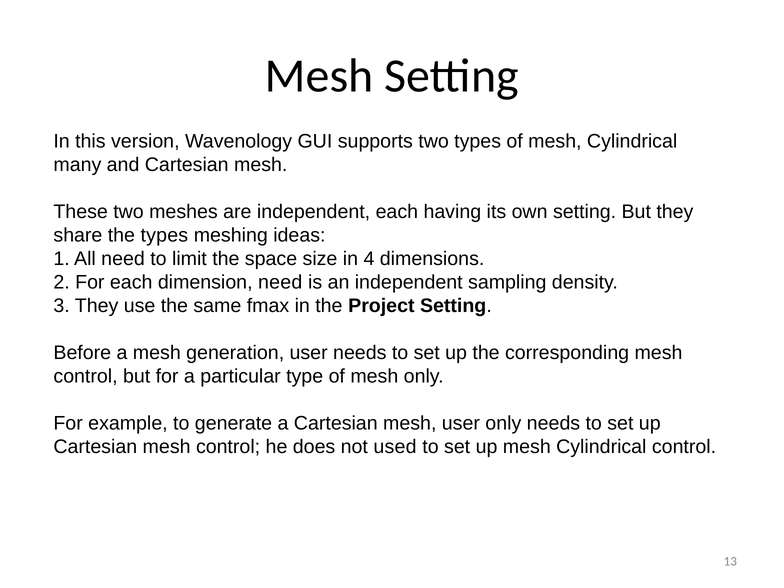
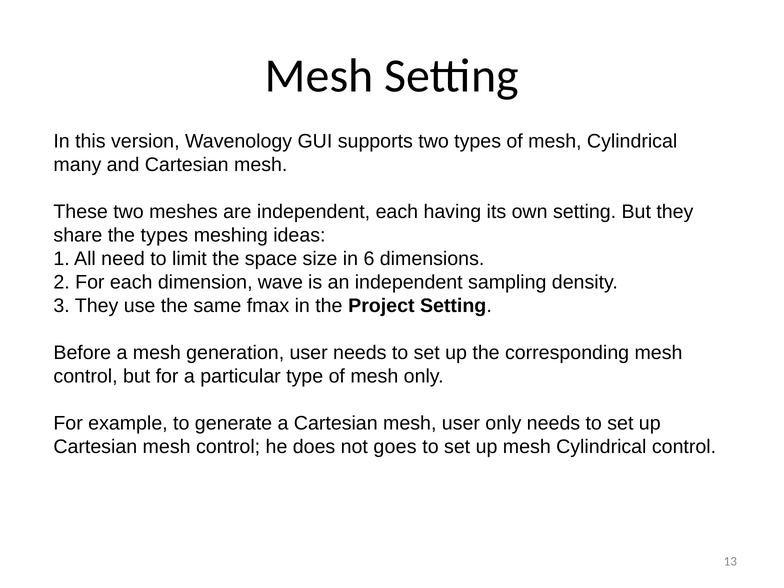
4: 4 -> 6
dimension need: need -> wave
used: used -> goes
